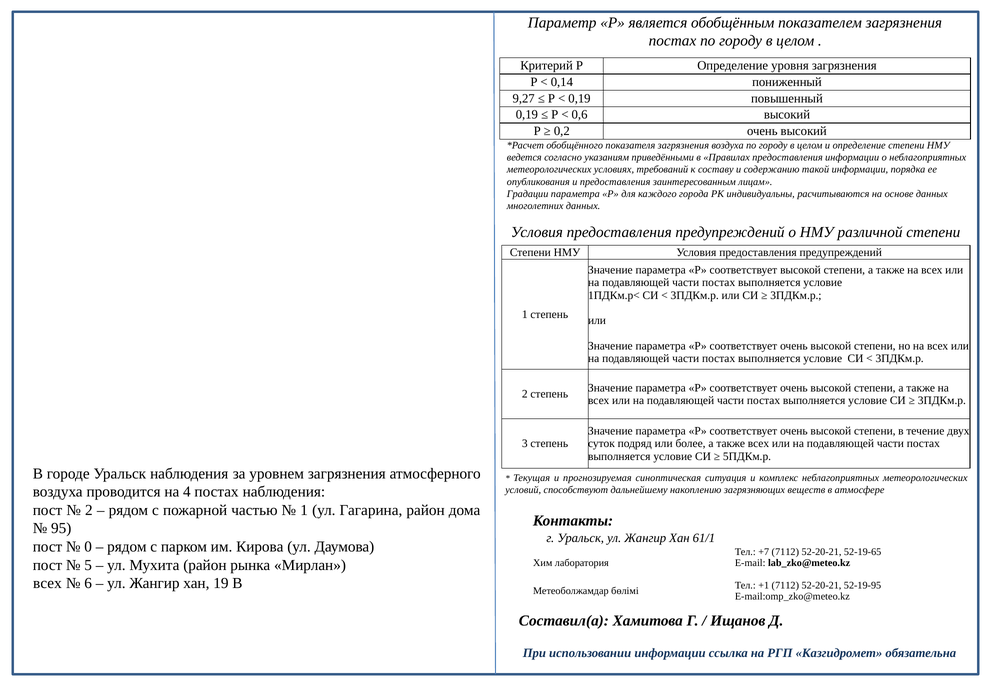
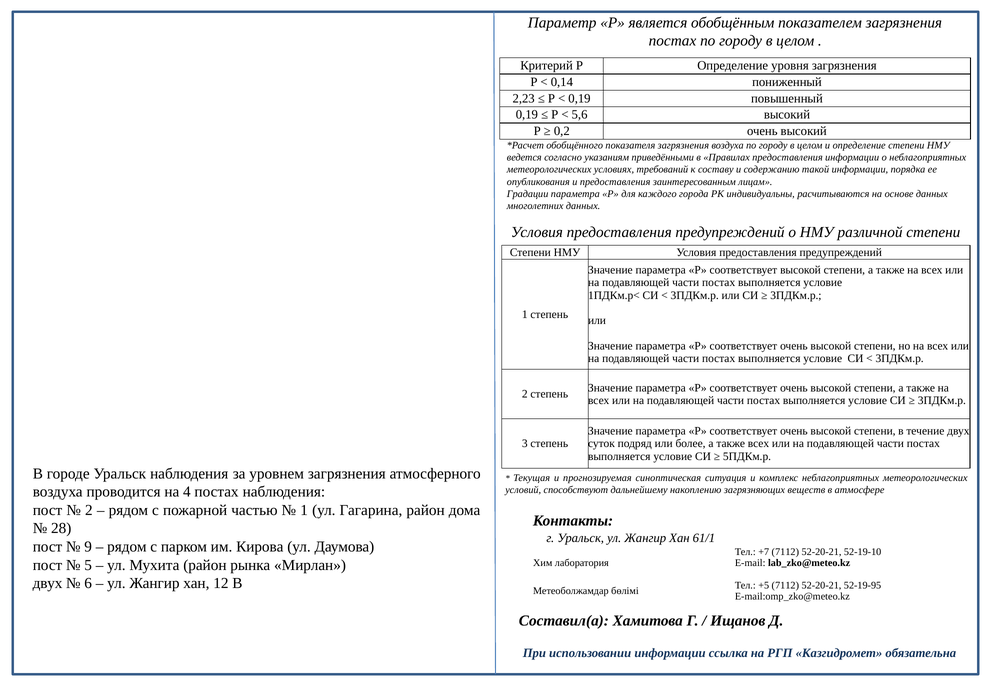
9,27: 9,27 -> 2,23
0,6: 0,6 -> 5,6
95: 95 -> 28
0: 0 -> 9
52-19-65: 52-19-65 -> 52-19-10
всех at (47, 583): всех -> двух
19: 19 -> 12
+1: +1 -> +5
